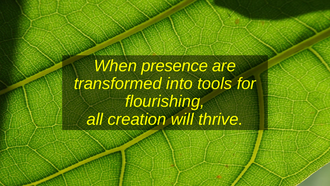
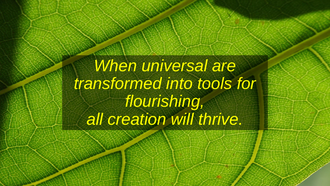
presence: presence -> universal
